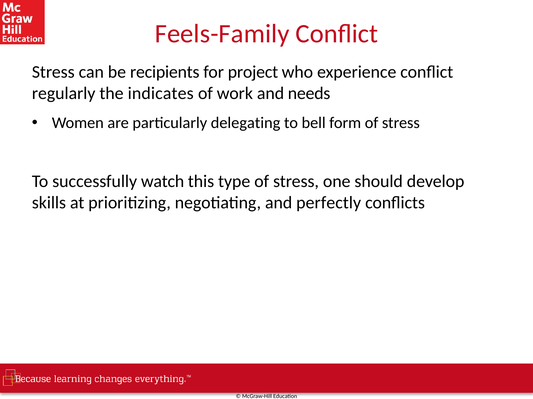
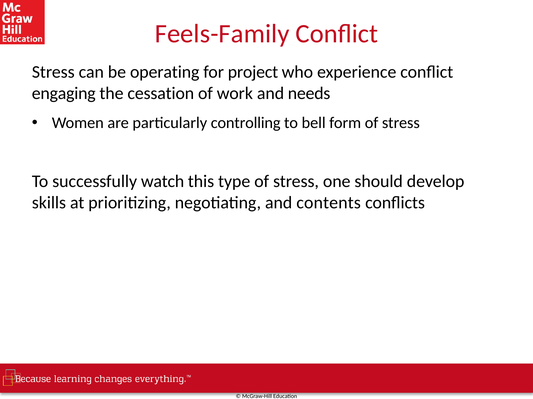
recipients: recipients -> operating
regularly: regularly -> engaging
indicates: indicates -> cessation
delegating: delegating -> controlling
perfectly: perfectly -> contents
